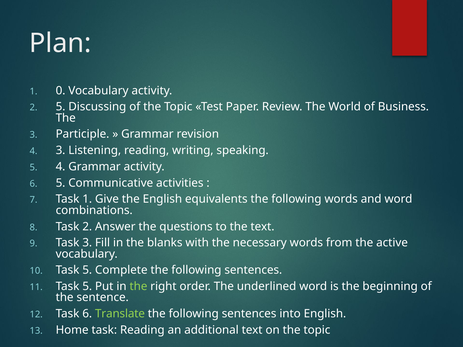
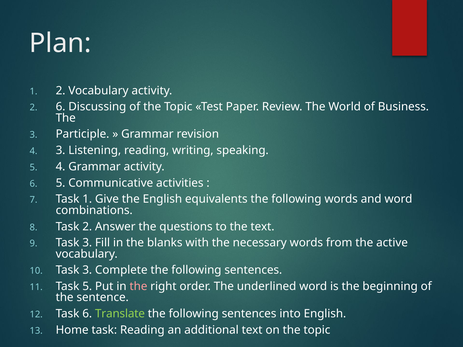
1 0: 0 -> 2
2 5: 5 -> 6
5 at (87, 270): 5 -> 3
the at (138, 287) colour: light green -> pink
